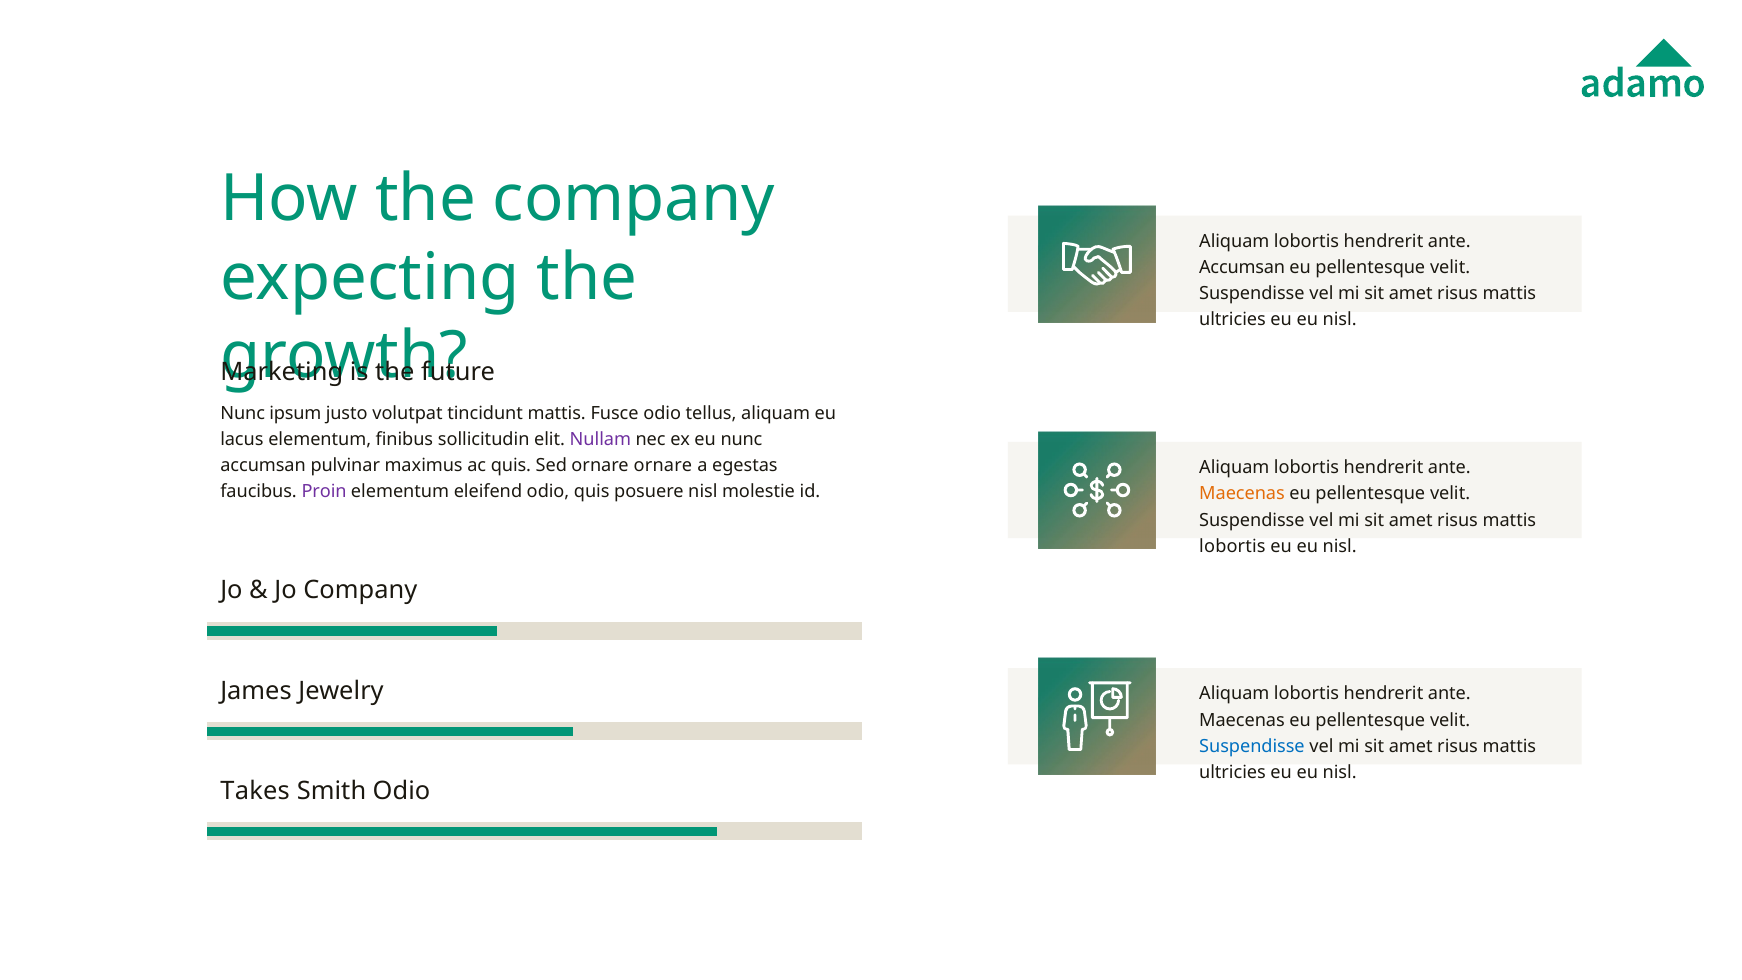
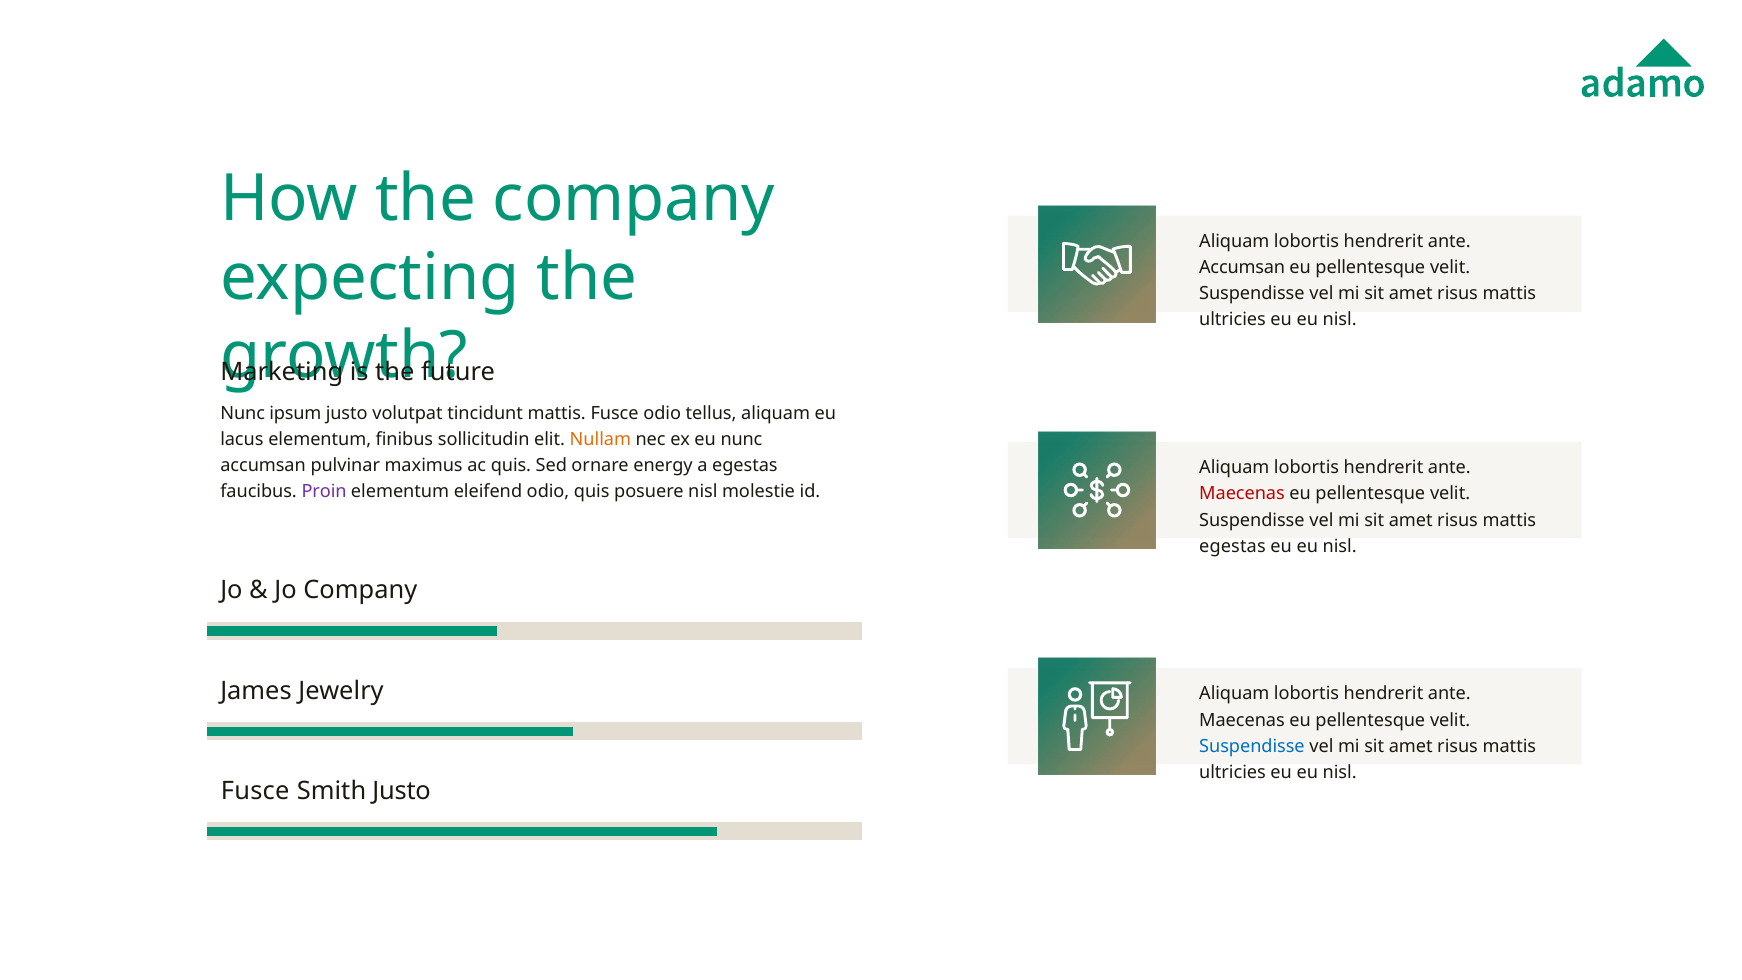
Nullam colour: purple -> orange
ornare ornare: ornare -> energy
Maecenas at (1242, 494) colour: orange -> red
lobortis at (1232, 546): lobortis -> egestas
Takes at (255, 791): Takes -> Fusce
Smith Odio: Odio -> Justo
